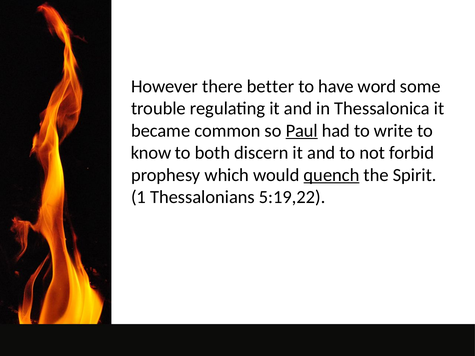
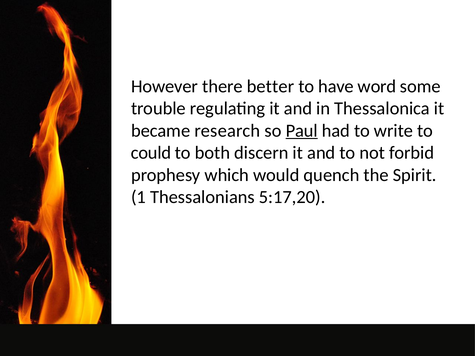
common: common -> research
know: know -> could
quench underline: present -> none
5:19,22: 5:19,22 -> 5:17,20
